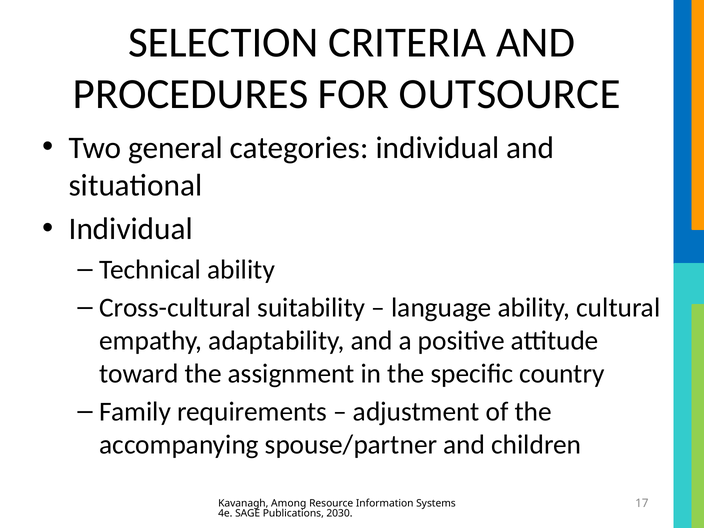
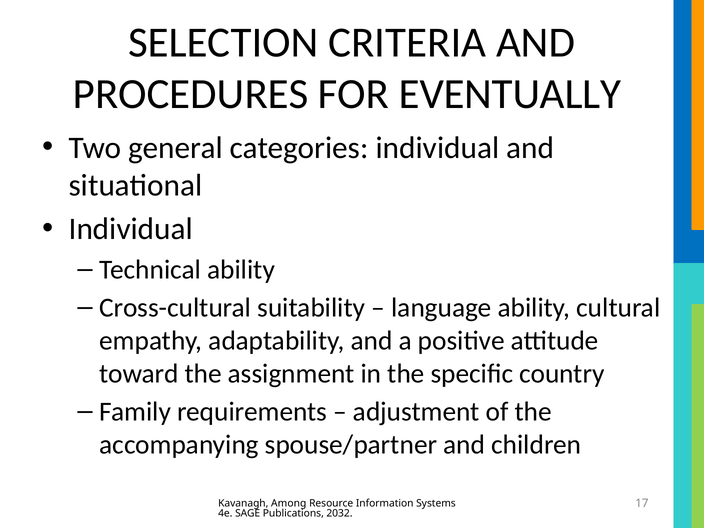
OUTSOURCE: OUTSOURCE -> EVENTUALLY
2030: 2030 -> 2032
